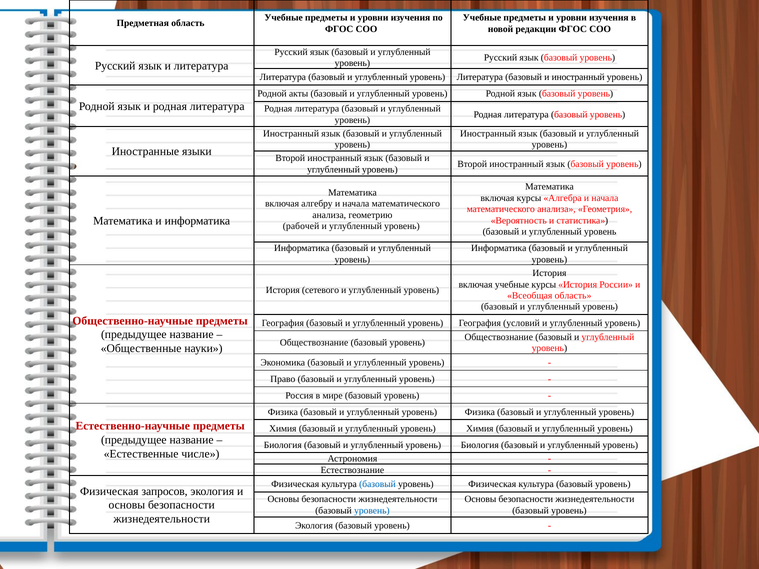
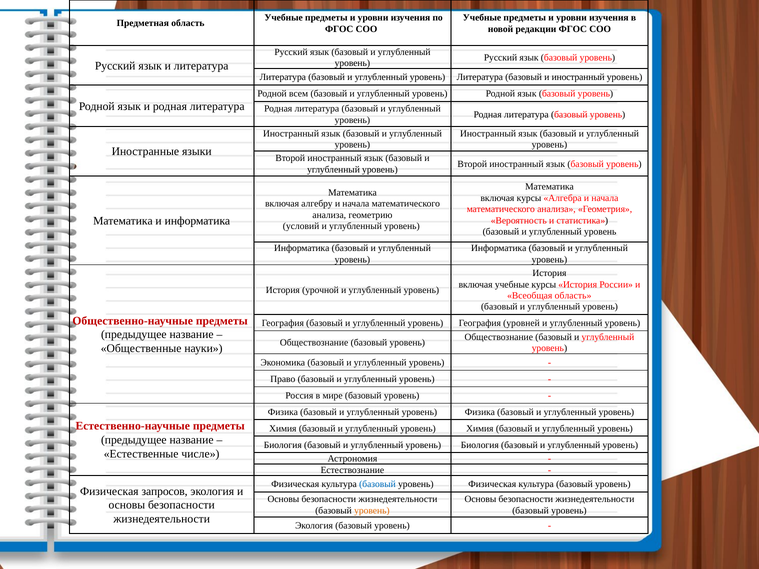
акты: акты -> всем
рабочей: рабочей -> условий
сетевого: сетевого -> урочной
условий: условий -> уровней
уровень at (372, 511) colour: blue -> orange
